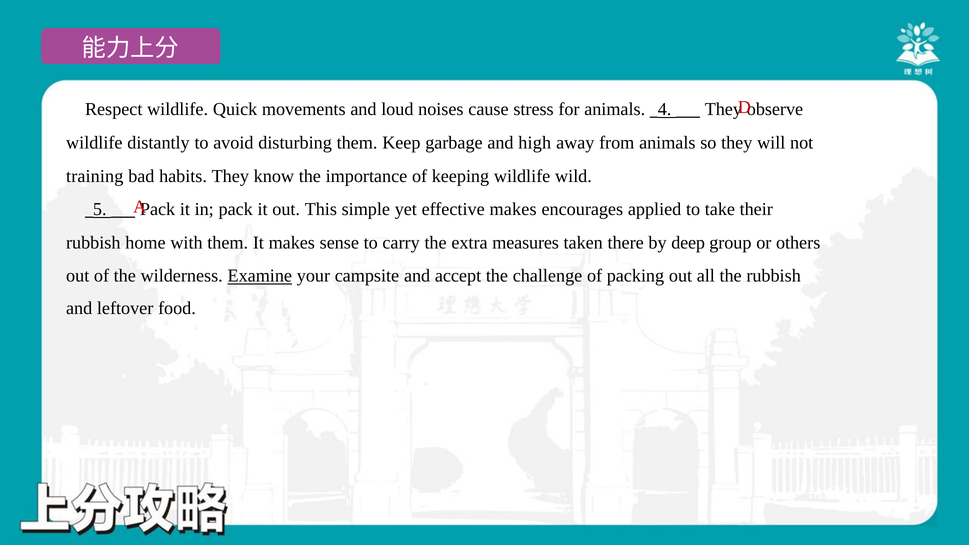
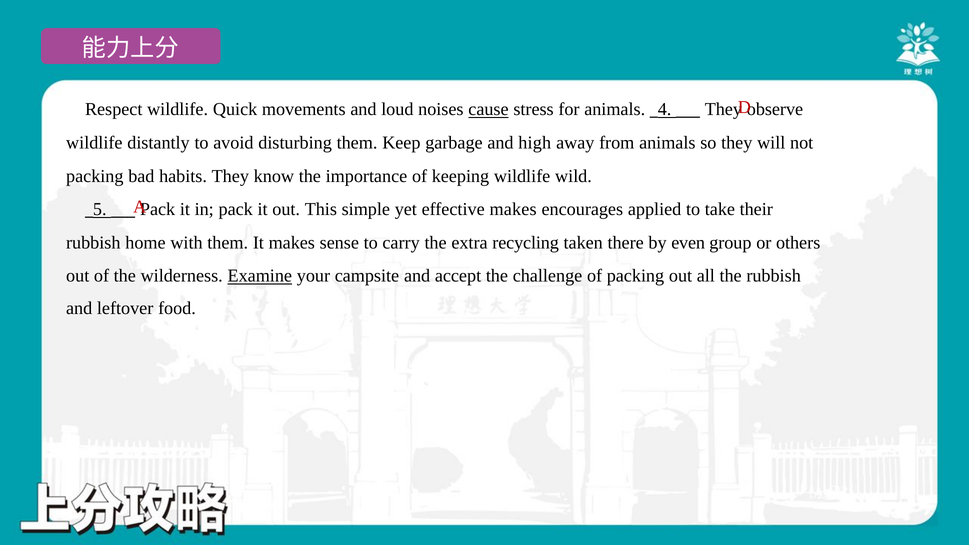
cause underline: none -> present
training at (95, 176): training -> packing
measures: measures -> recycling
deep: deep -> even
